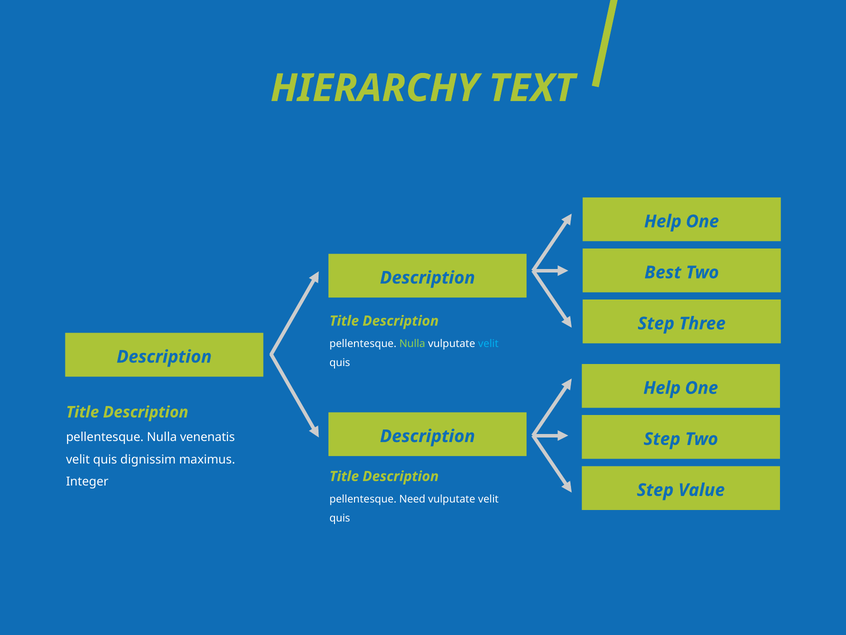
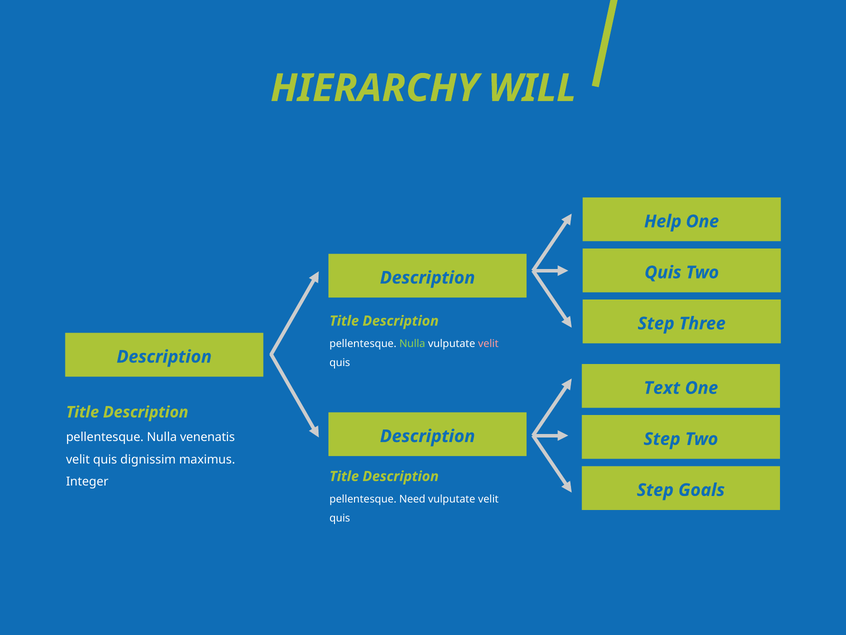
TEXT: TEXT -> WILL
Best at (663, 272): Best -> Quis
velit at (488, 343) colour: light blue -> pink
Help at (662, 388): Help -> Text
Value: Value -> Goals
